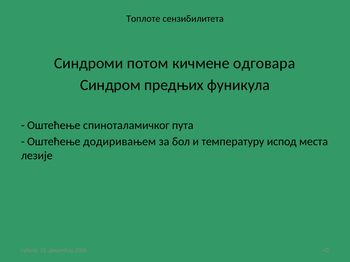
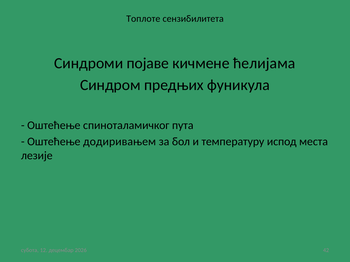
потом: потом -> појаве
одговара: одговара -> ћелијама
